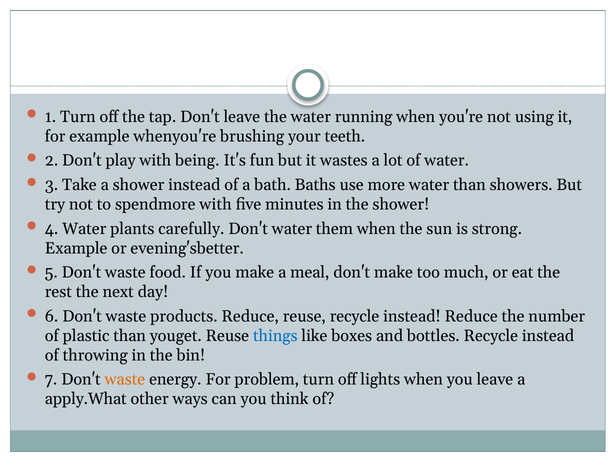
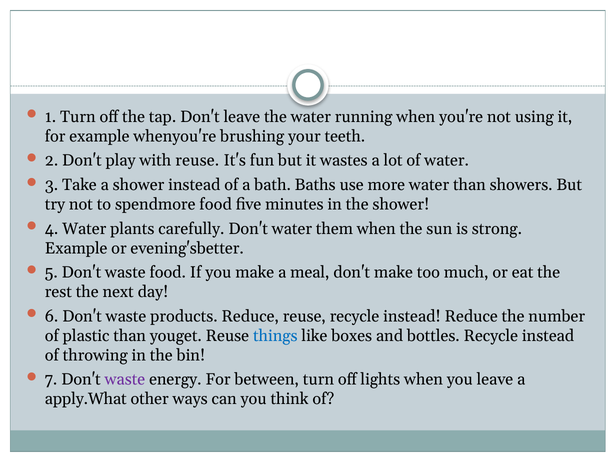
with being: being -> reuse
spendmore with: with -> food
waste at (125, 380) colour: orange -> purple
problem: problem -> between
